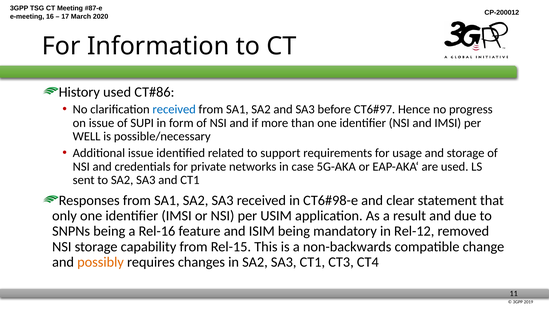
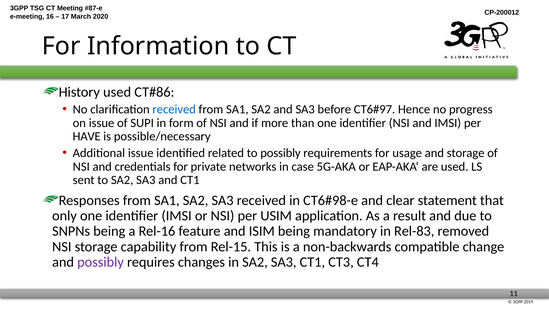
WELL: WELL -> HAVE
to support: support -> possibly
Rel-12: Rel-12 -> Rel-83
possibly at (101, 262) colour: orange -> purple
